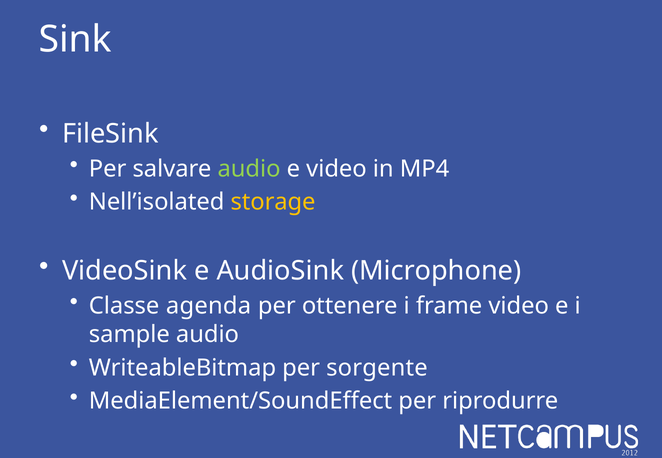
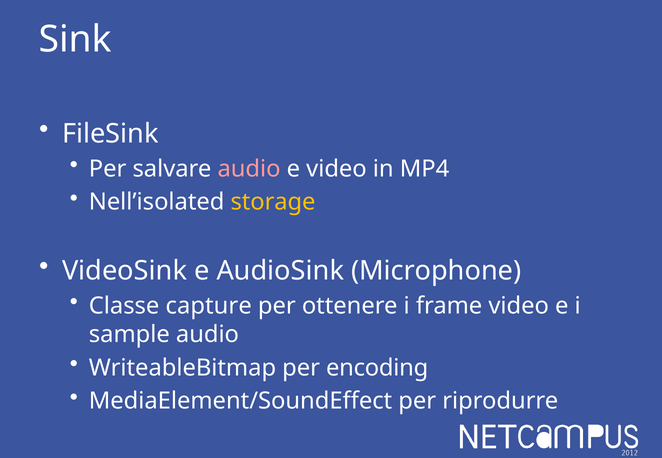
audio at (249, 169) colour: light green -> pink
agenda: agenda -> capture
sorgente: sorgente -> encoding
